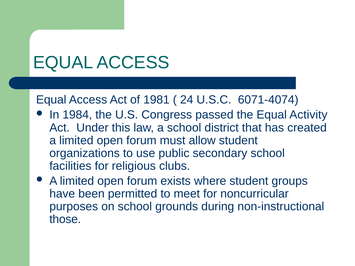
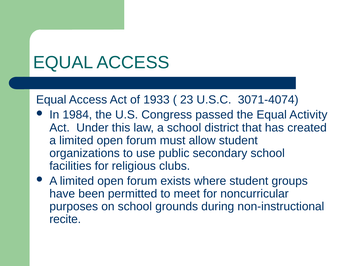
1981: 1981 -> 1933
24: 24 -> 23
6071-4074: 6071-4074 -> 3071-4074
those: those -> recite
